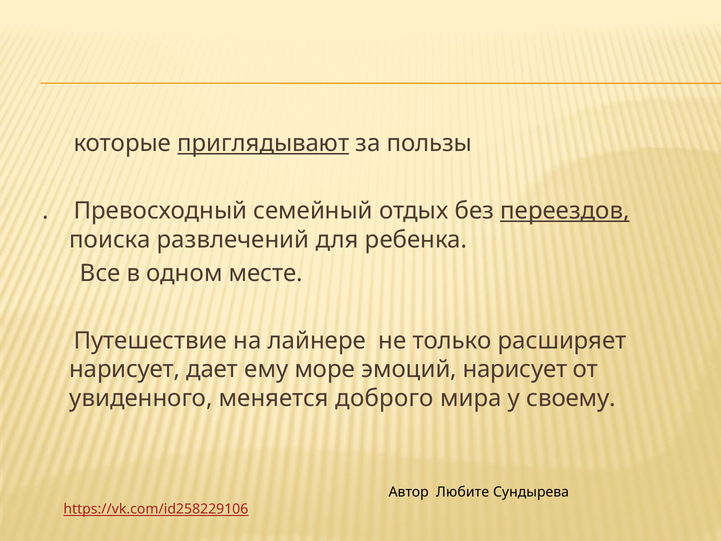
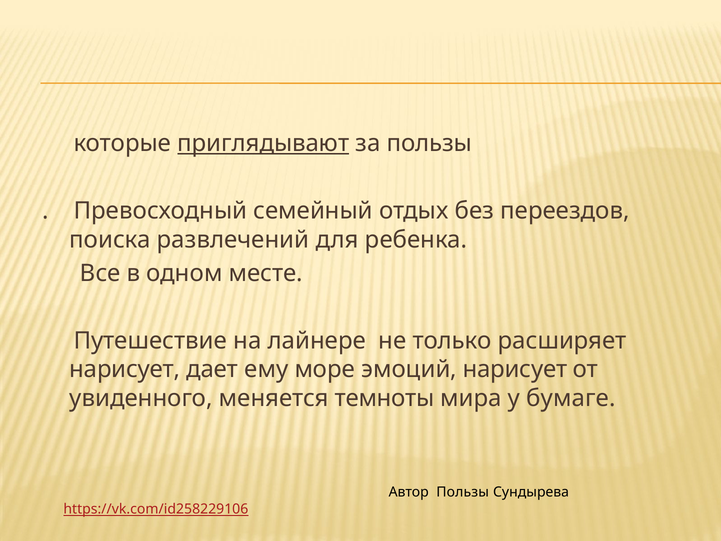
переездов underline: present -> none
доброго: доброго -> темноты
своему: своему -> бумаге
Автор Любите: Любите -> Пользы
